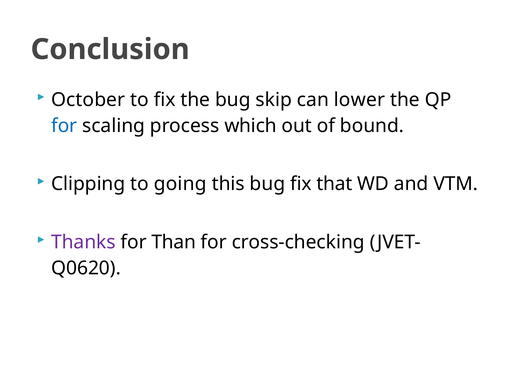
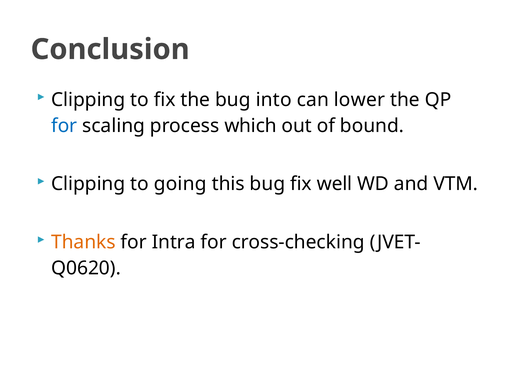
October at (88, 100): October -> Clipping
skip: skip -> into
that: that -> well
Thanks colour: purple -> orange
Than: Than -> Intra
